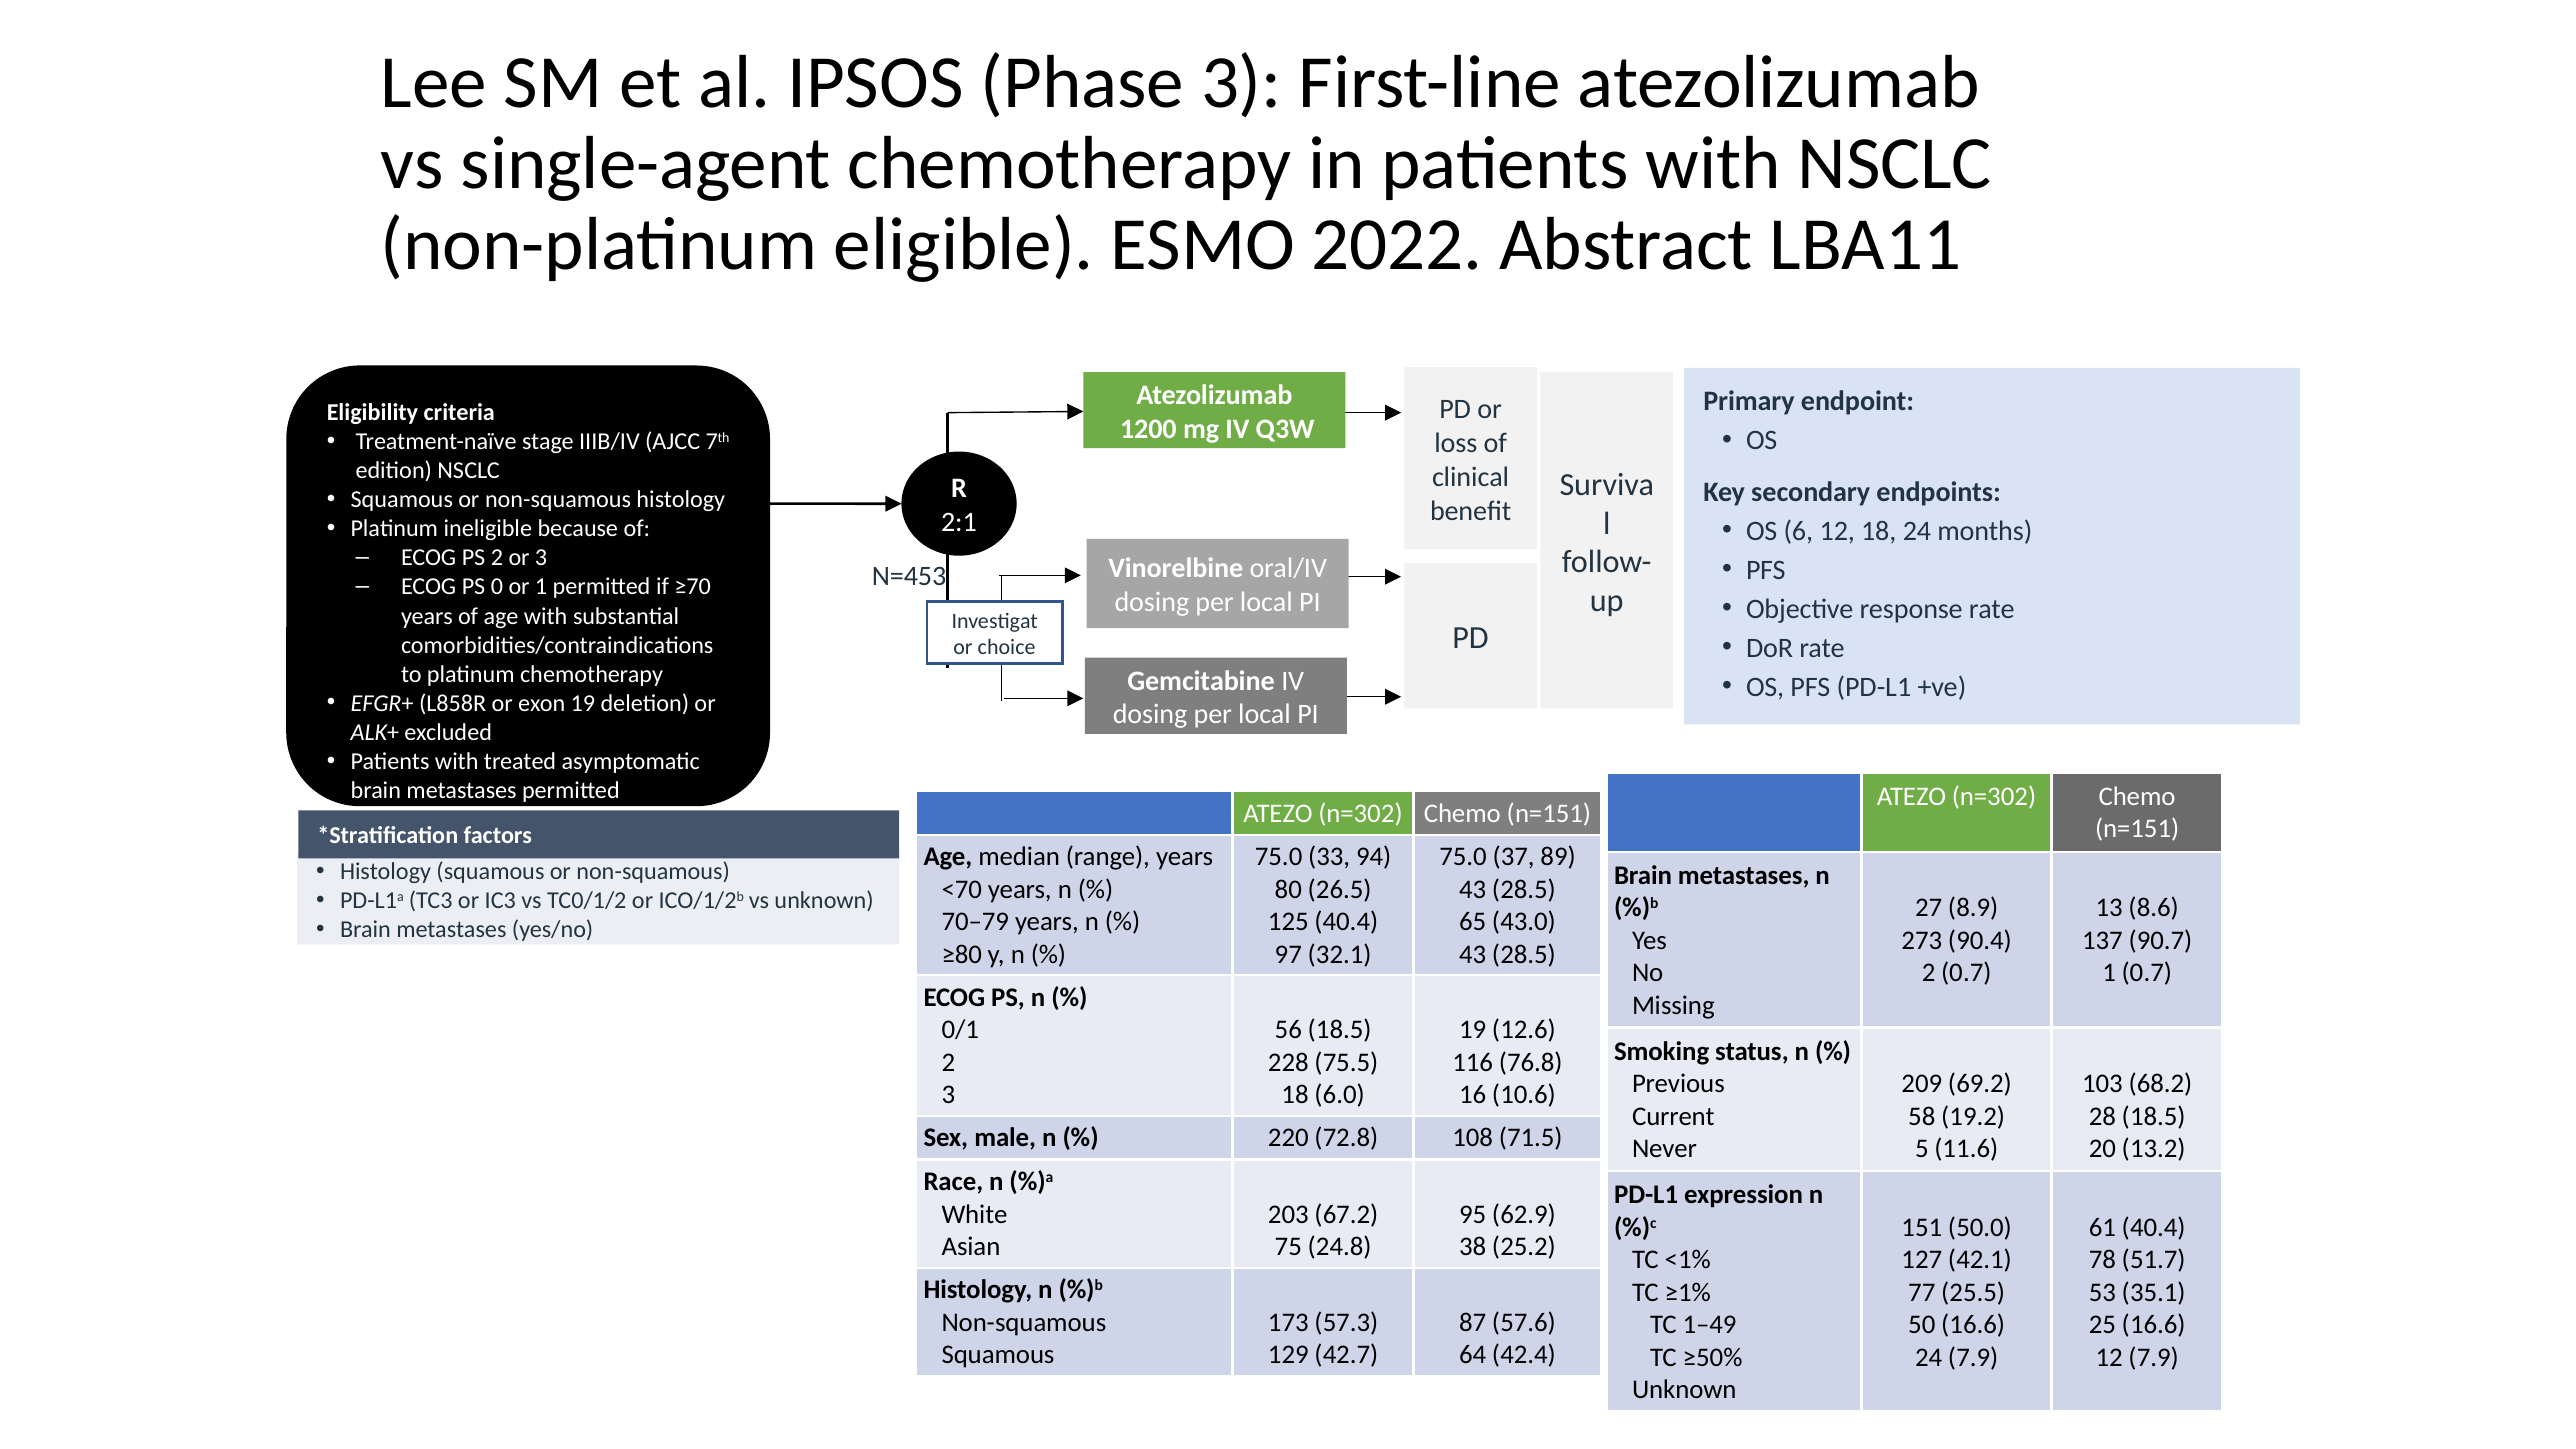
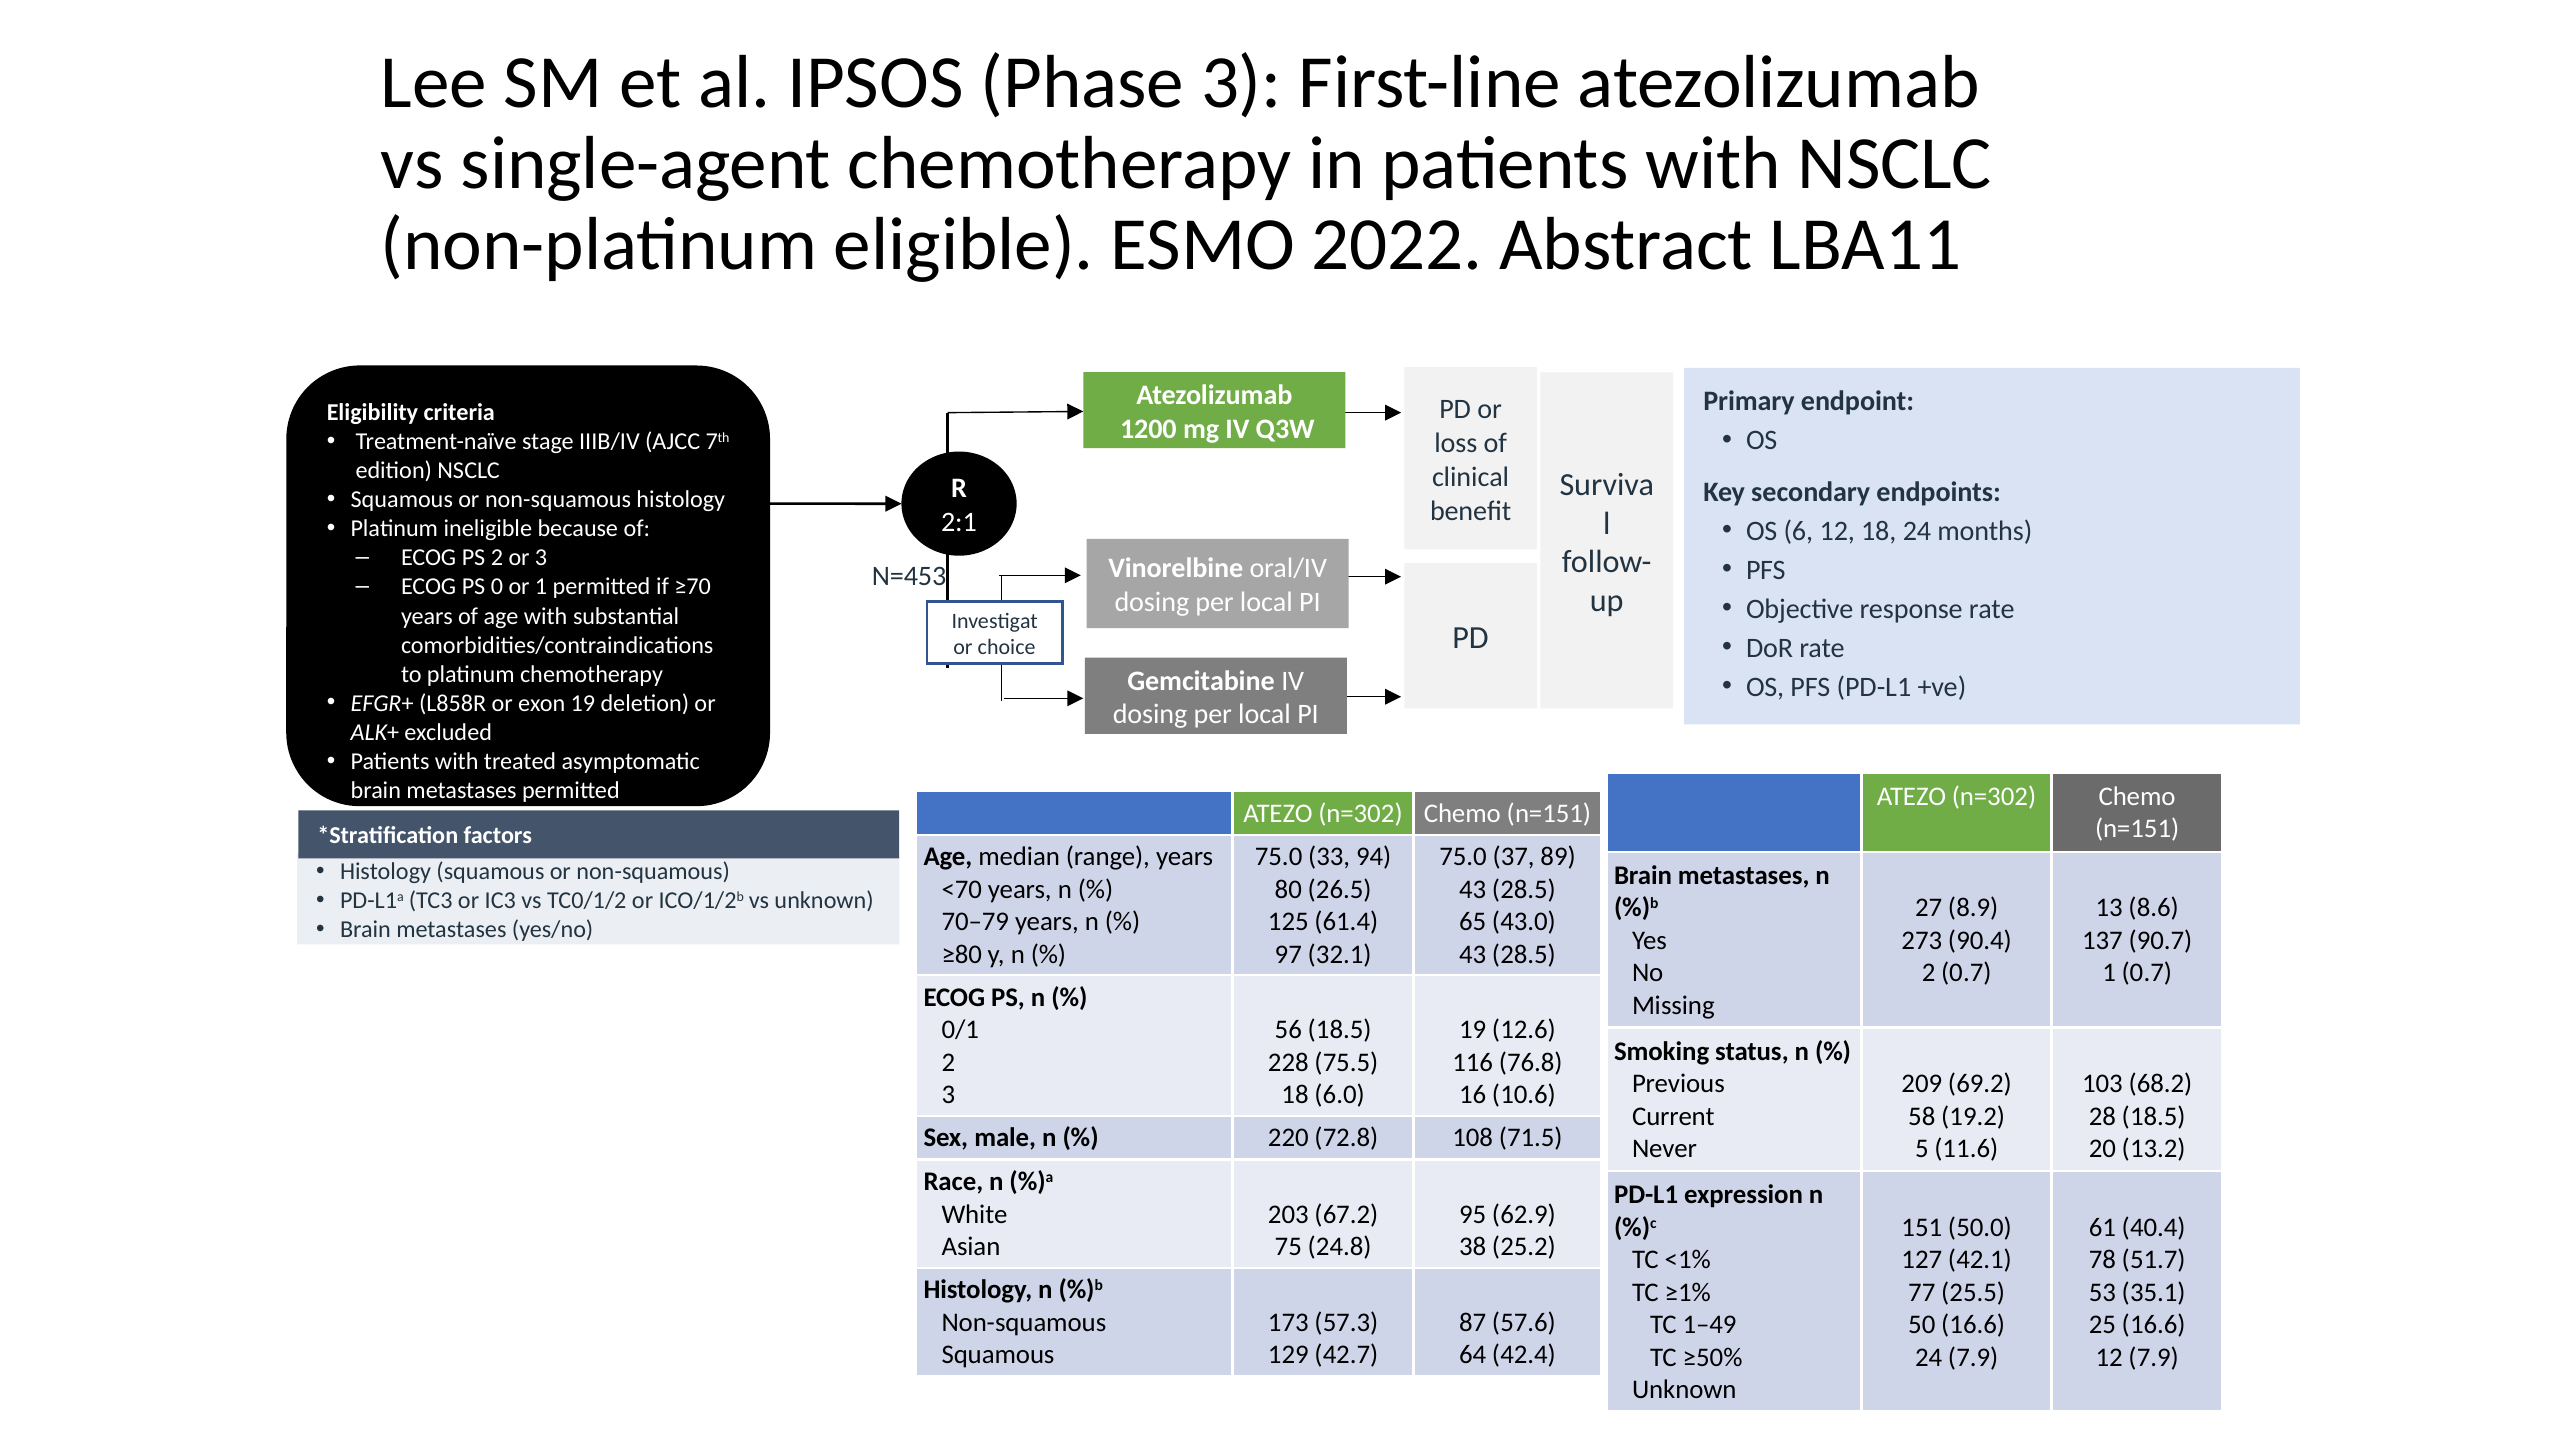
125 40.4: 40.4 -> 61.4
